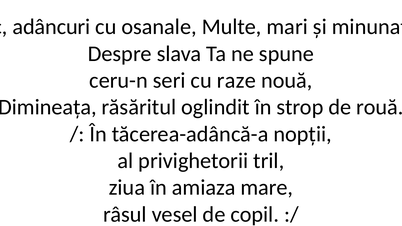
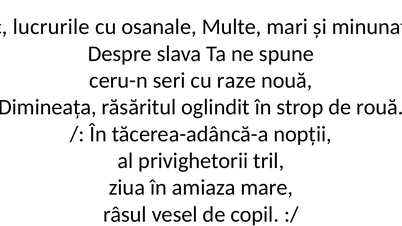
adâncuri at (51, 27): adâncuri -> lucrurile
